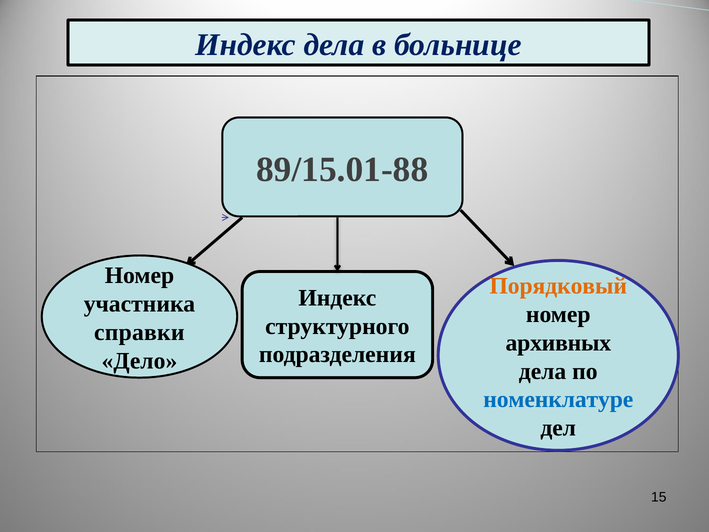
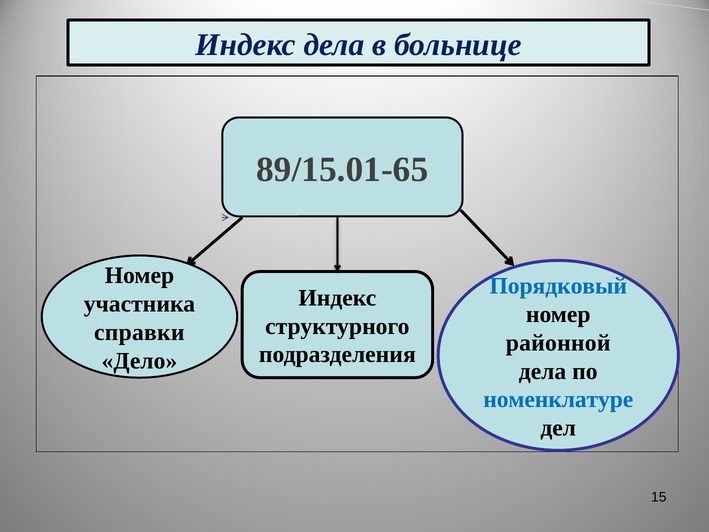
89/15.01-88: 89/15.01-88 -> 89/15.01-65
Порядковый colour: orange -> blue
архивных: архивных -> районной
